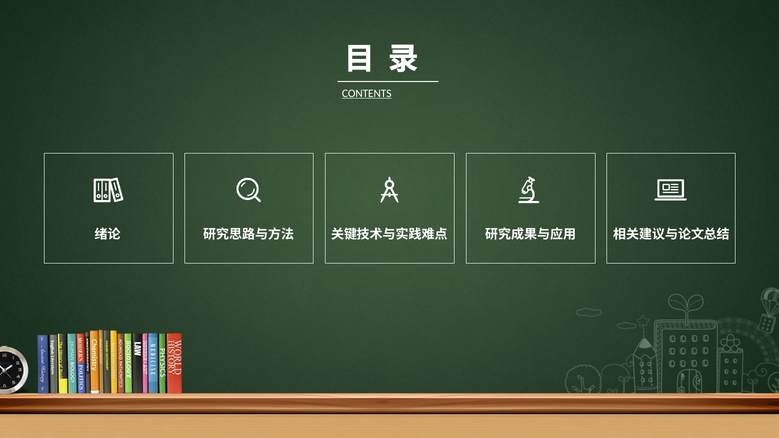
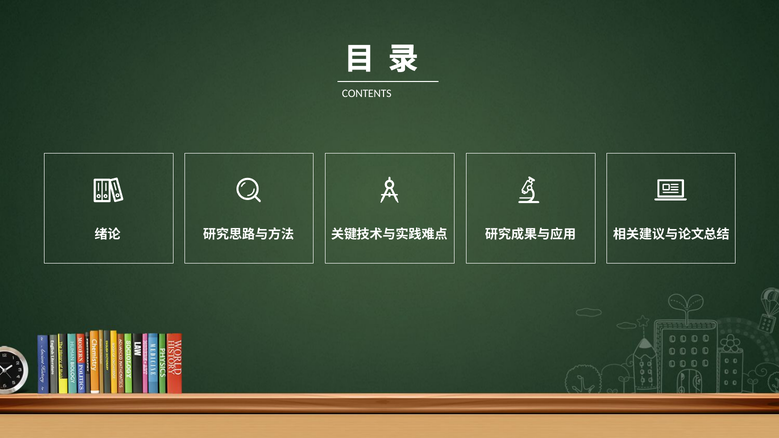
CONTENTS underline: present -> none
